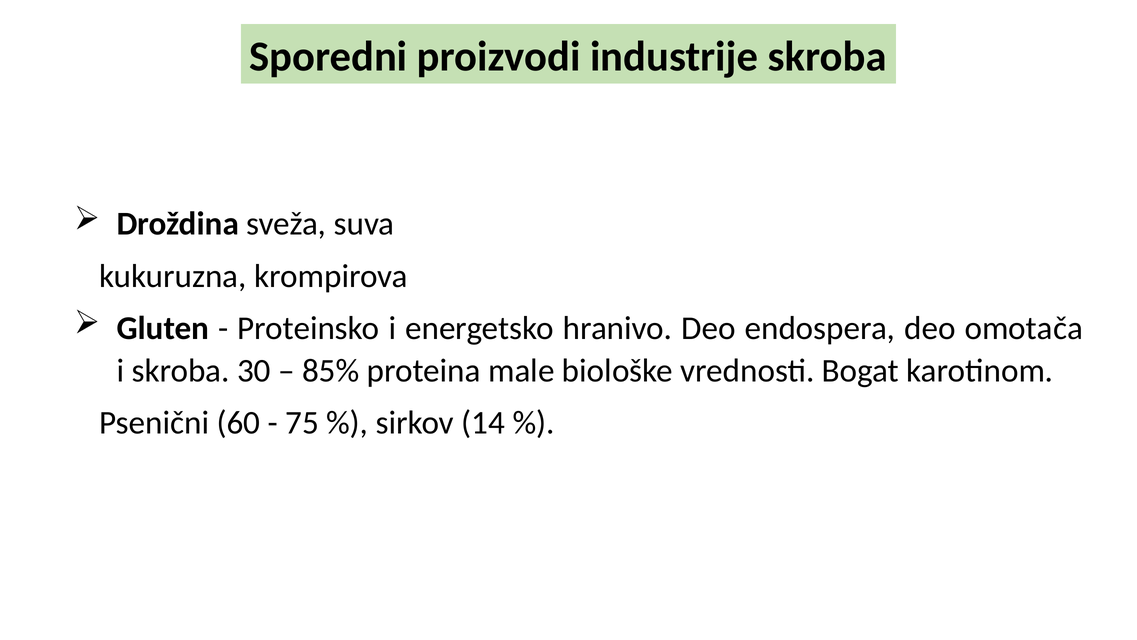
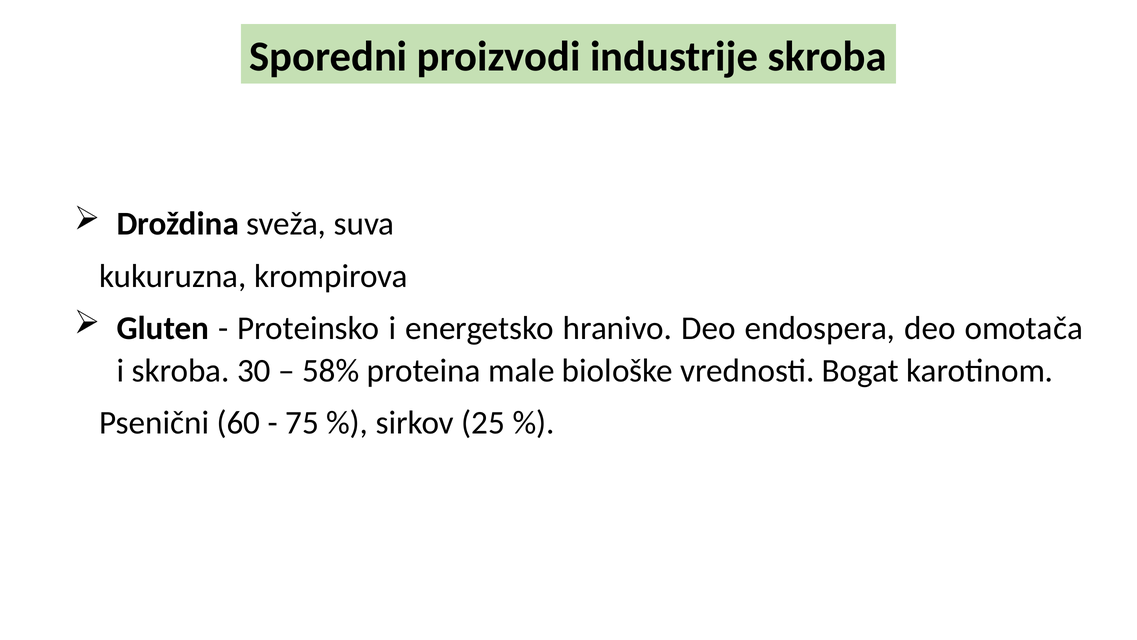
85%: 85% -> 58%
14: 14 -> 25
